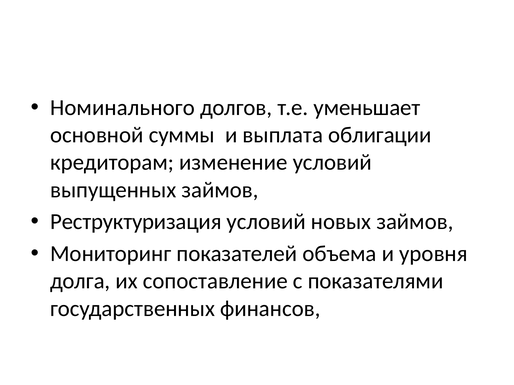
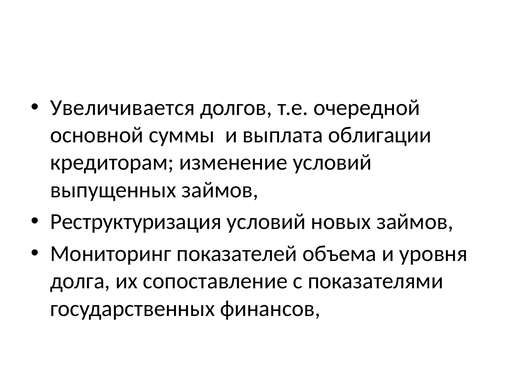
Номинального: Номинального -> Увеличивается
уменьшает: уменьшает -> очередной
